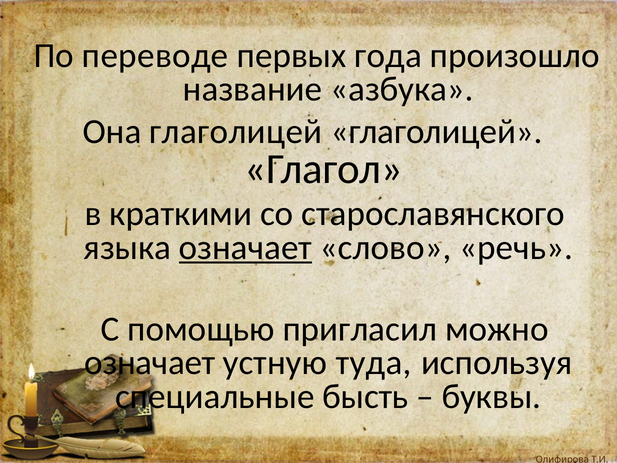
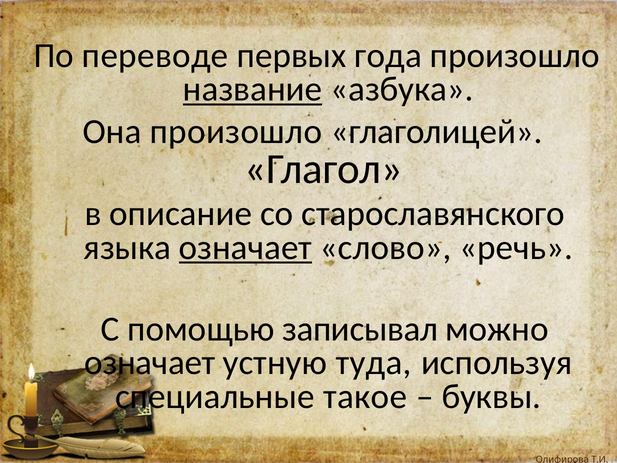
название underline: none -> present
Она глаголицей: глаголицей -> произошло
краткими: краткими -> описание
пригласил: пригласил -> записывал
бысть: бысть -> такое
